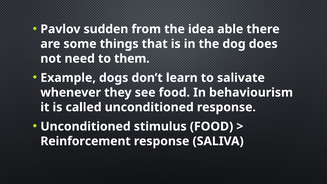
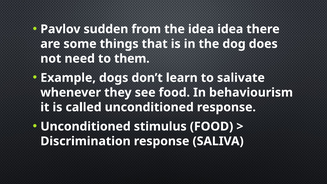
idea able: able -> idea
Reinforcement: Reinforcement -> Discrimination
